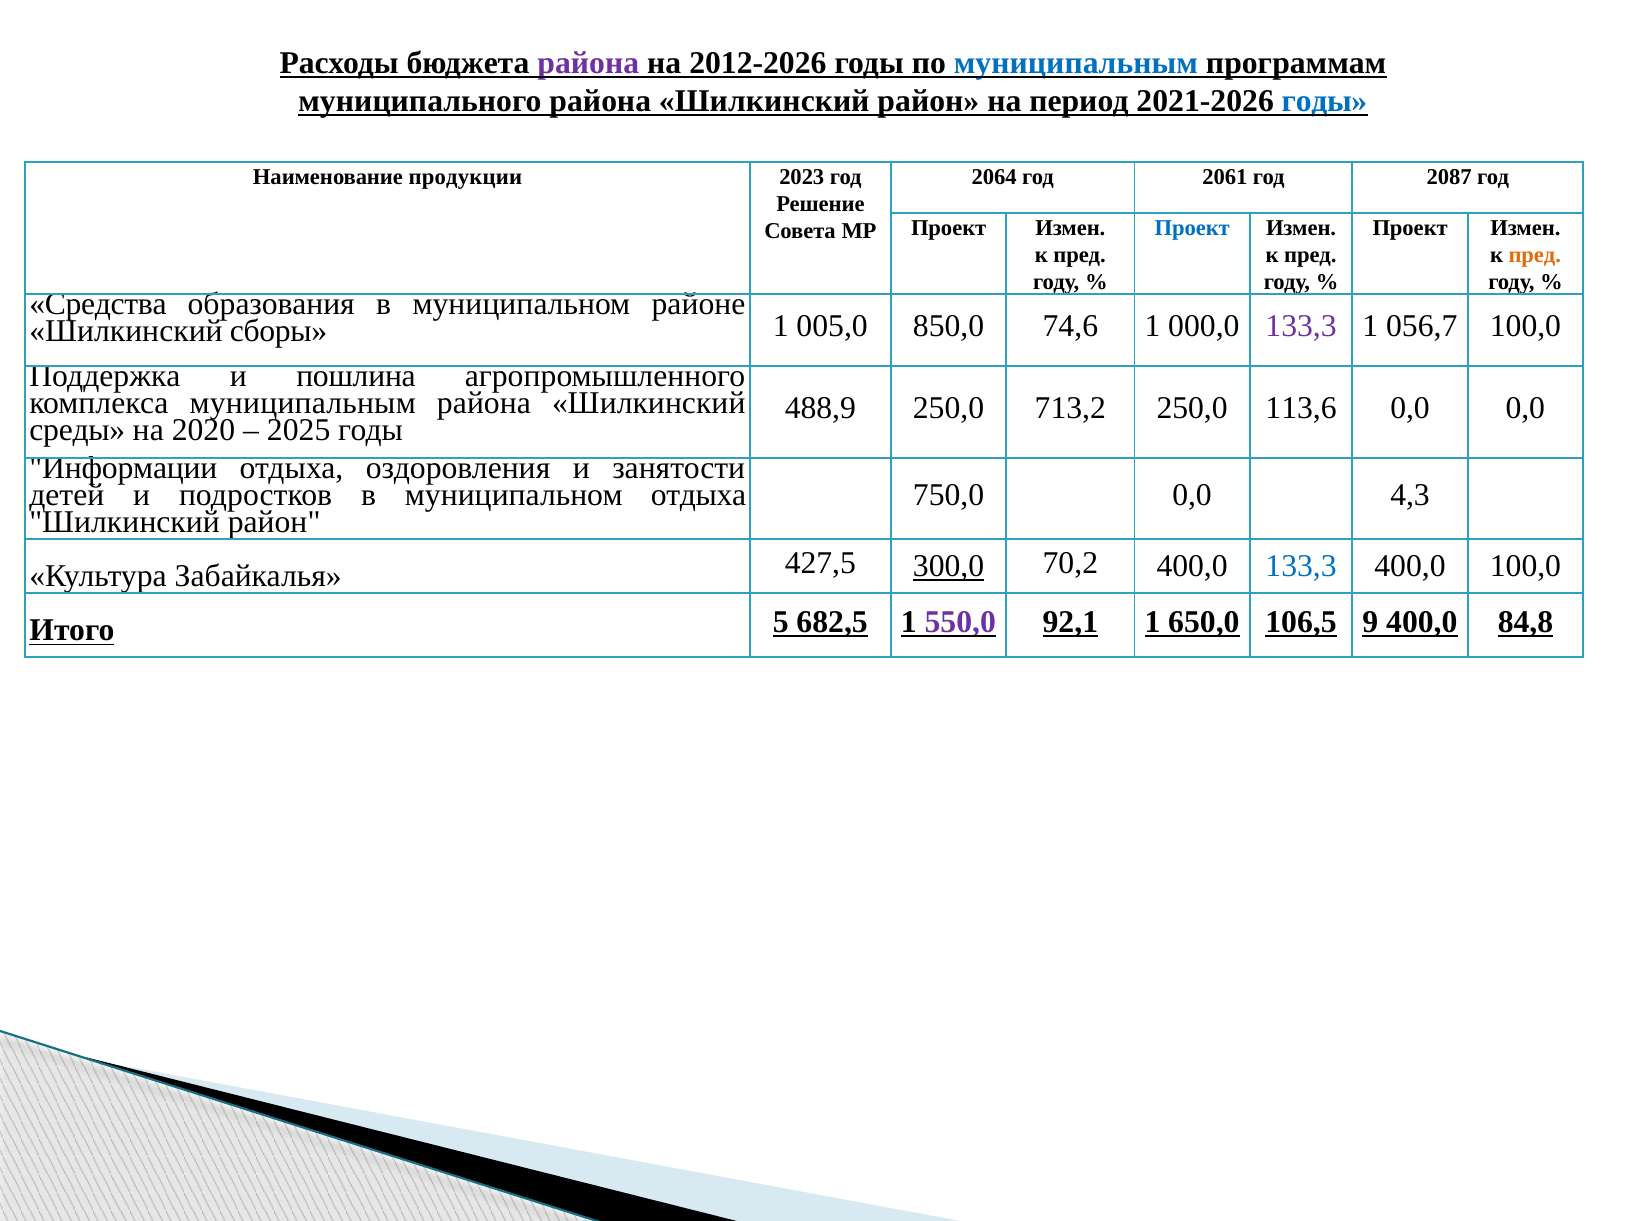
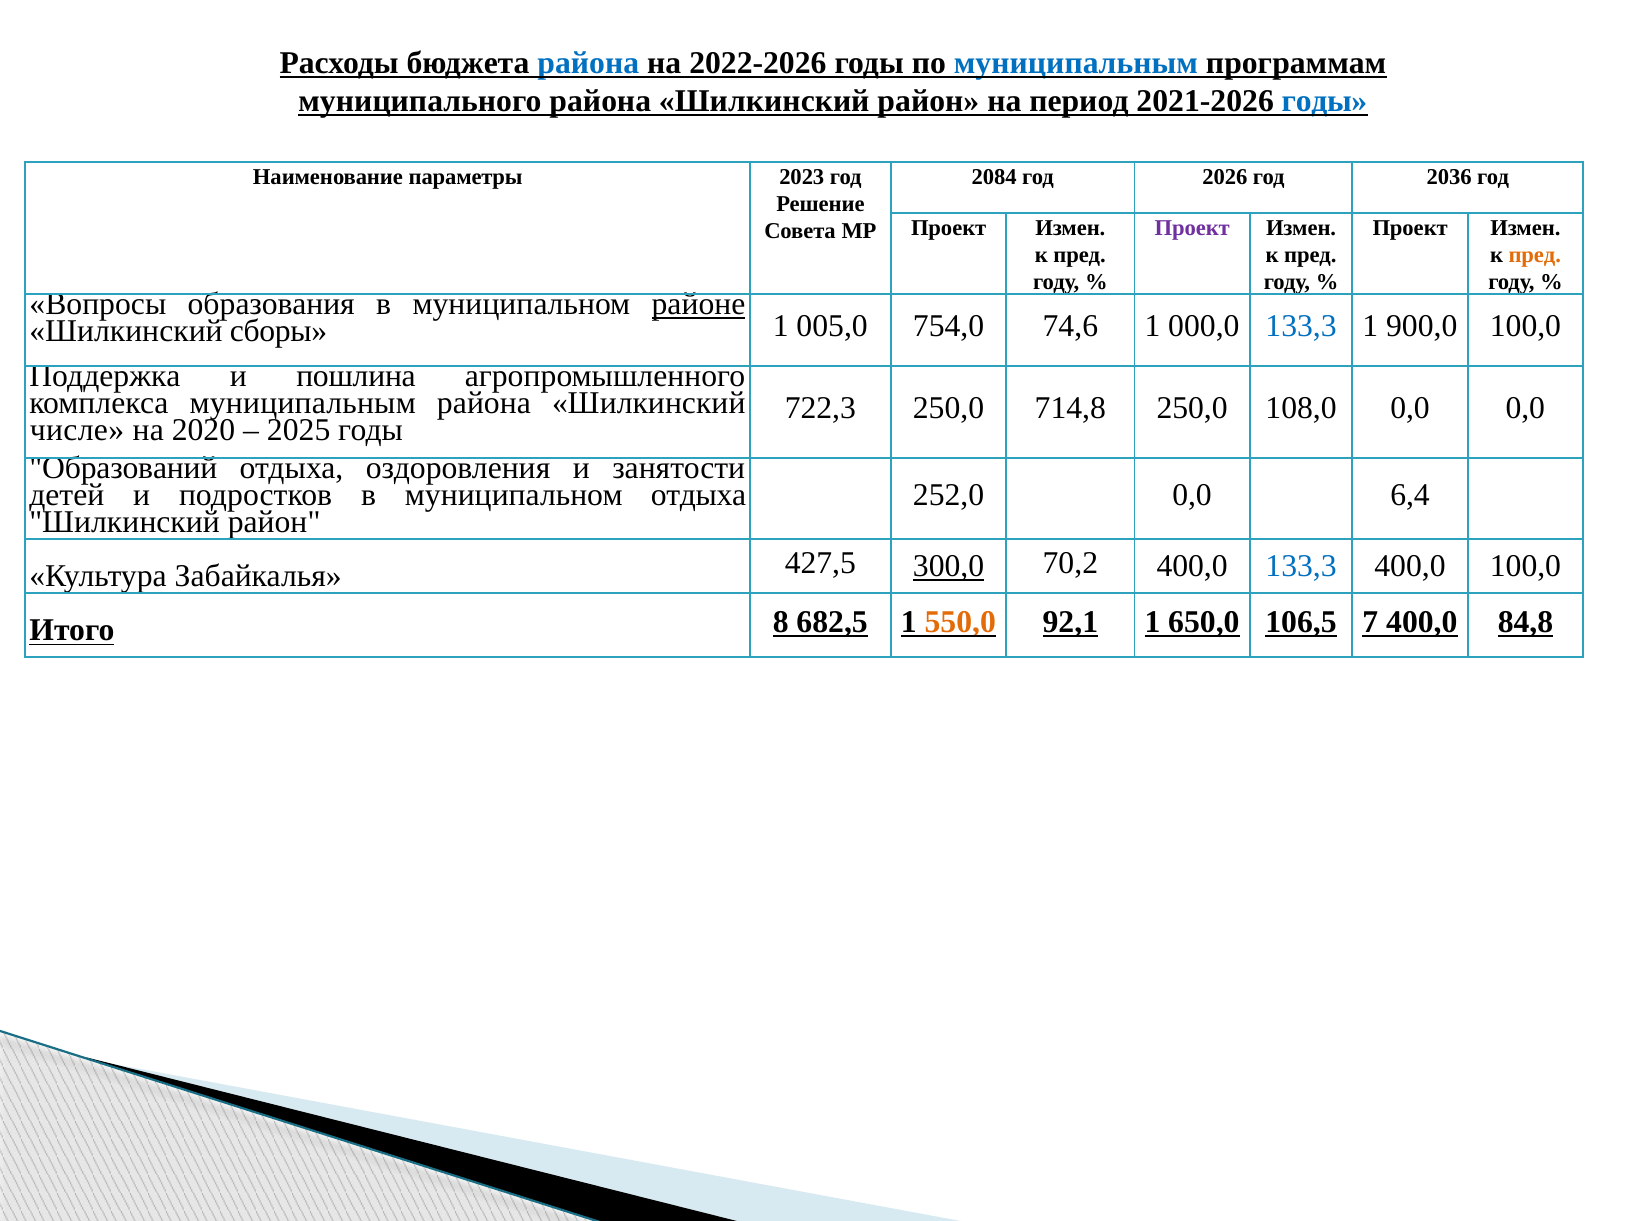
района at (588, 63) colour: purple -> blue
2012-2026: 2012-2026 -> 2022-2026
продукции: продукции -> параметры
2064: 2064 -> 2084
2061: 2061 -> 2026
2087: 2087 -> 2036
Проект at (1192, 228) colour: blue -> purple
Средства: Средства -> Вопросы
районе underline: none -> present
850,0: 850,0 -> 754,0
133,3 at (1301, 326) colour: purple -> blue
056,7: 056,7 -> 900,0
488,9: 488,9 -> 722,3
713,2: 713,2 -> 714,8
113,6: 113,6 -> 108,0
среды: среды -> числе
Информации: Информации -> Образований
750,0: 750,0 -> 252,0
4,3: 4,3 -> 6,4
5: 5 -> 8
550,0 colour: purple -> orange
9: 9 -> 7
